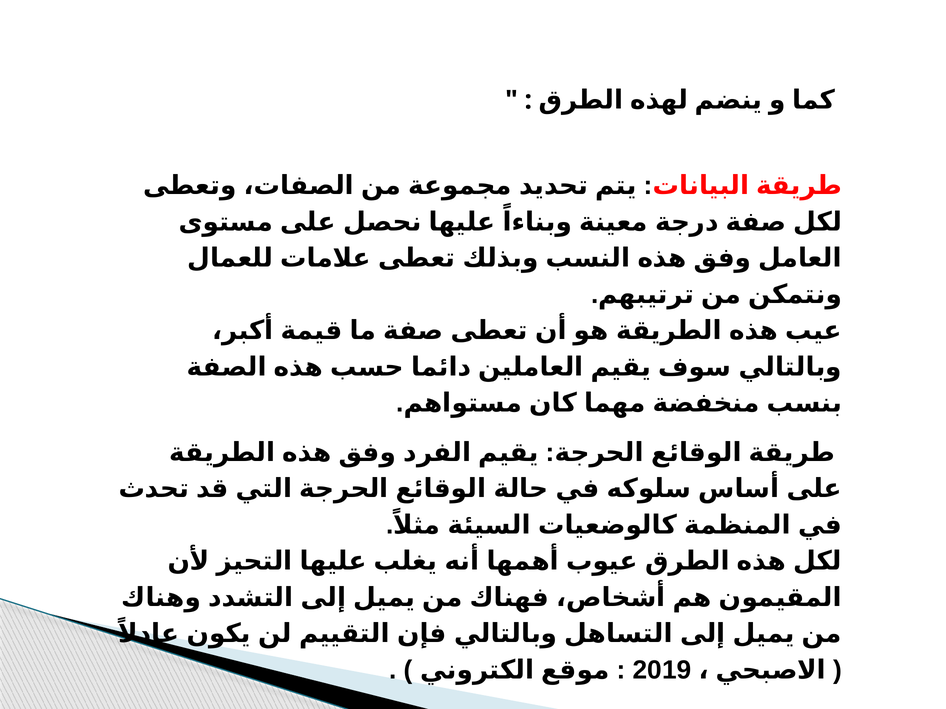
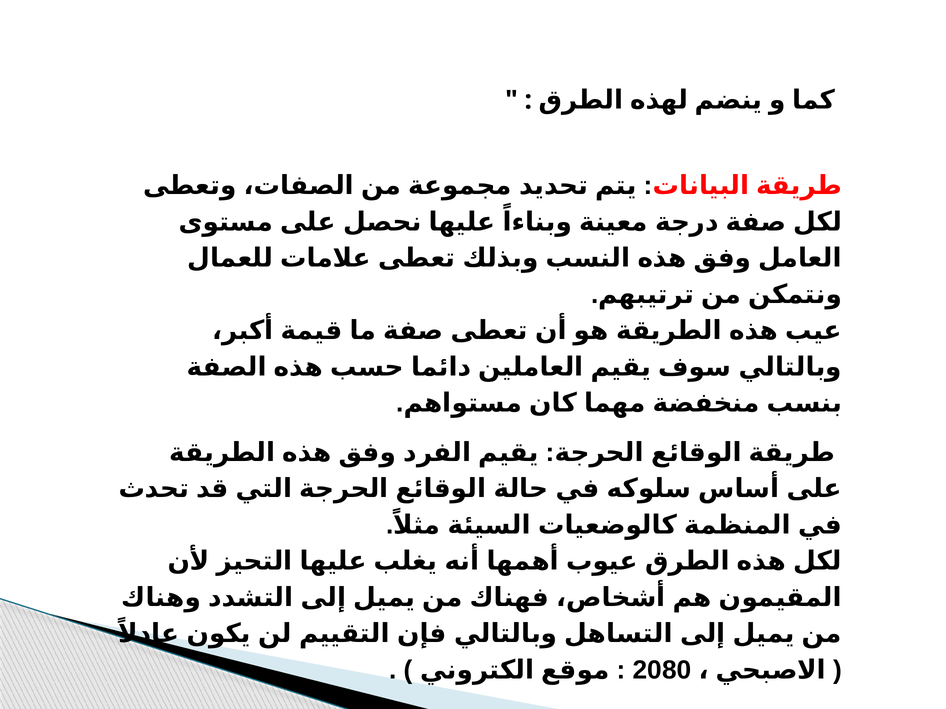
2019: 2019 -> 2080
